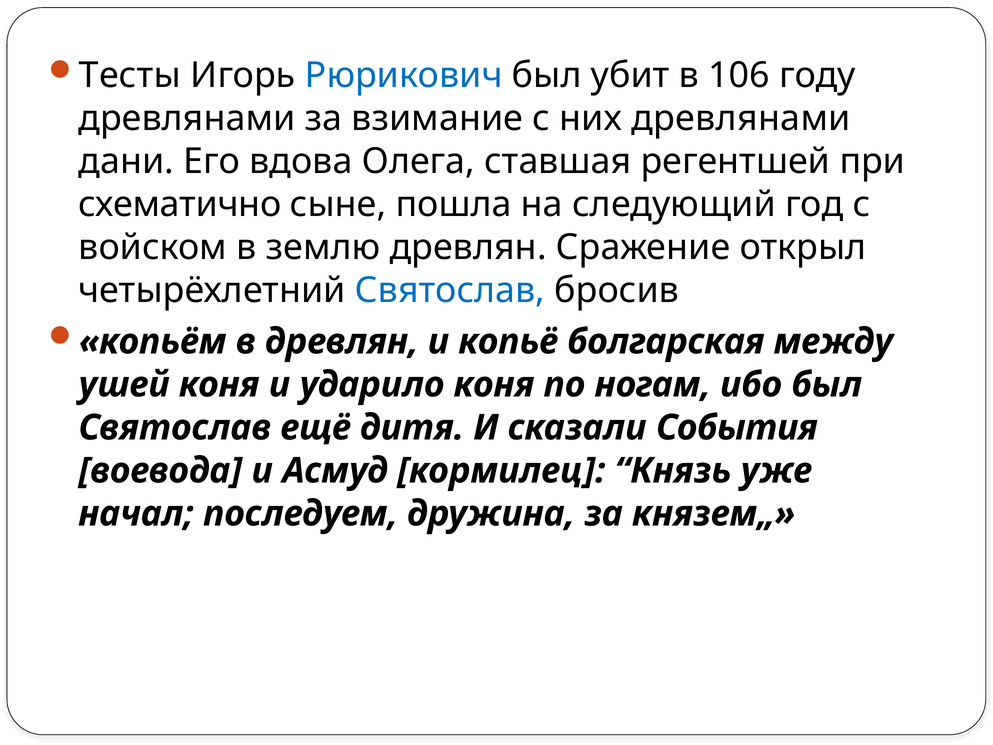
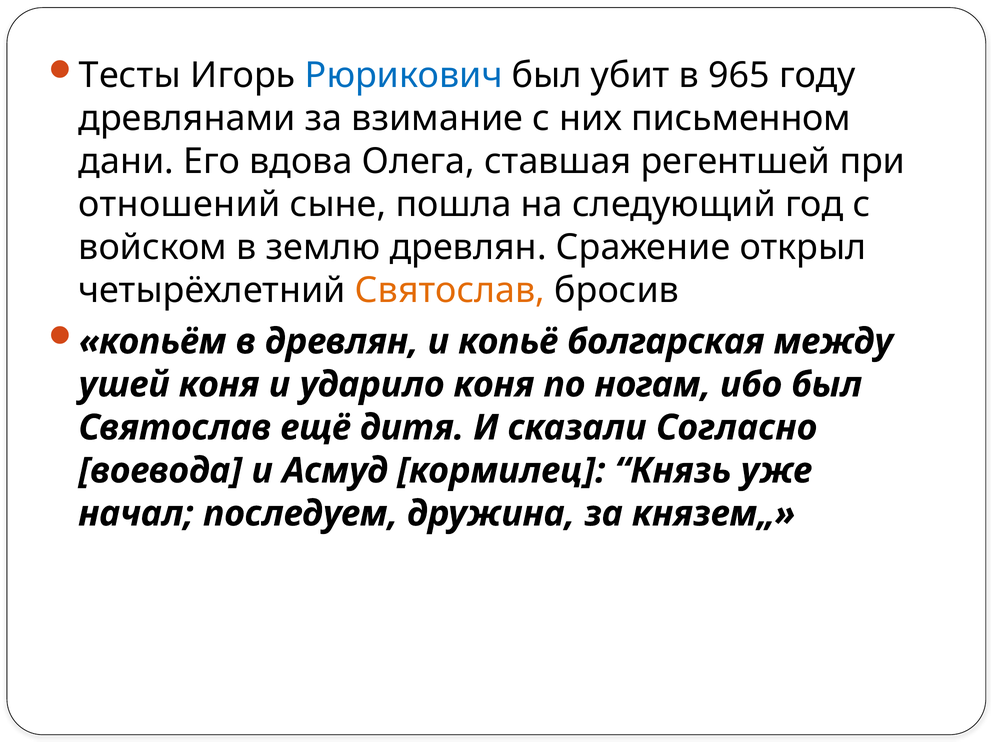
106: 106 -> 965
них древлянами: древлянами -> письменном
схематично: схематично -> отношений
Святослав at (450, 290) colour: blue -> orange
События: События -> Согласно
